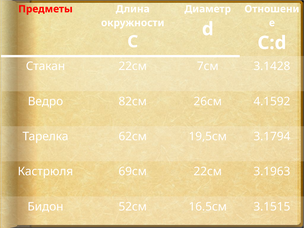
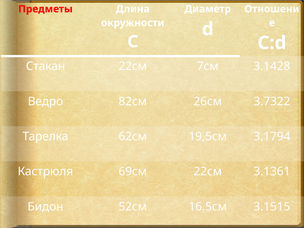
4.1592: 4.1592 -> 3.7322
3.1963: 3.1963 -> 3.1361
